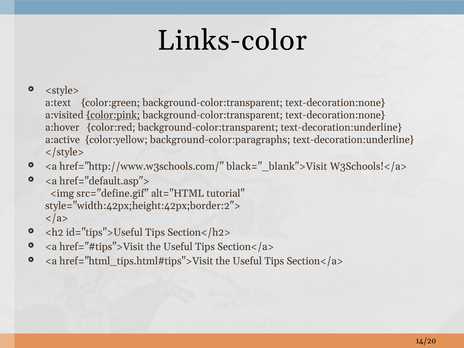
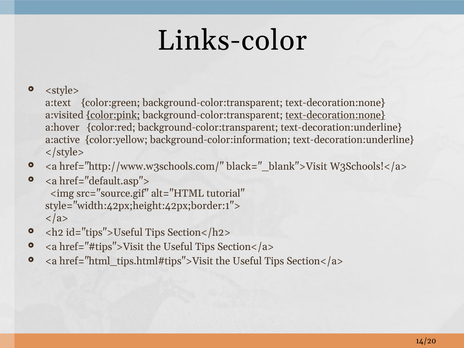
text-decoration:none at (335, 115) underline: none -> present
background-color:paragraphs: background-color:paragraphs -> background-color:information
src="define.gif: src="define.gif -> src="source.gif
style="width:42px;height:42px;border:2">: style="width:42px;height:42px;border:2"> -> style="width:42px;height:42px;border:1">
